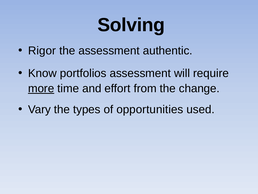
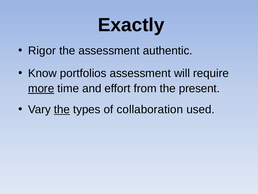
Solving: Solving -> Exactly
change: change -> present
the at (62, 109) underline: none -> present
opportunities: opportunities -> collaboration
